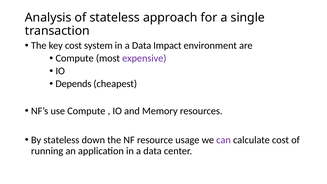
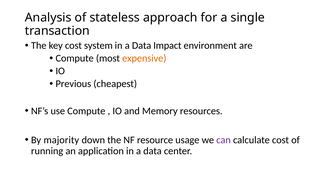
expensive colour: purple -> orange
Depends: Depends -> Previous
By stateless: stateless -> majority
